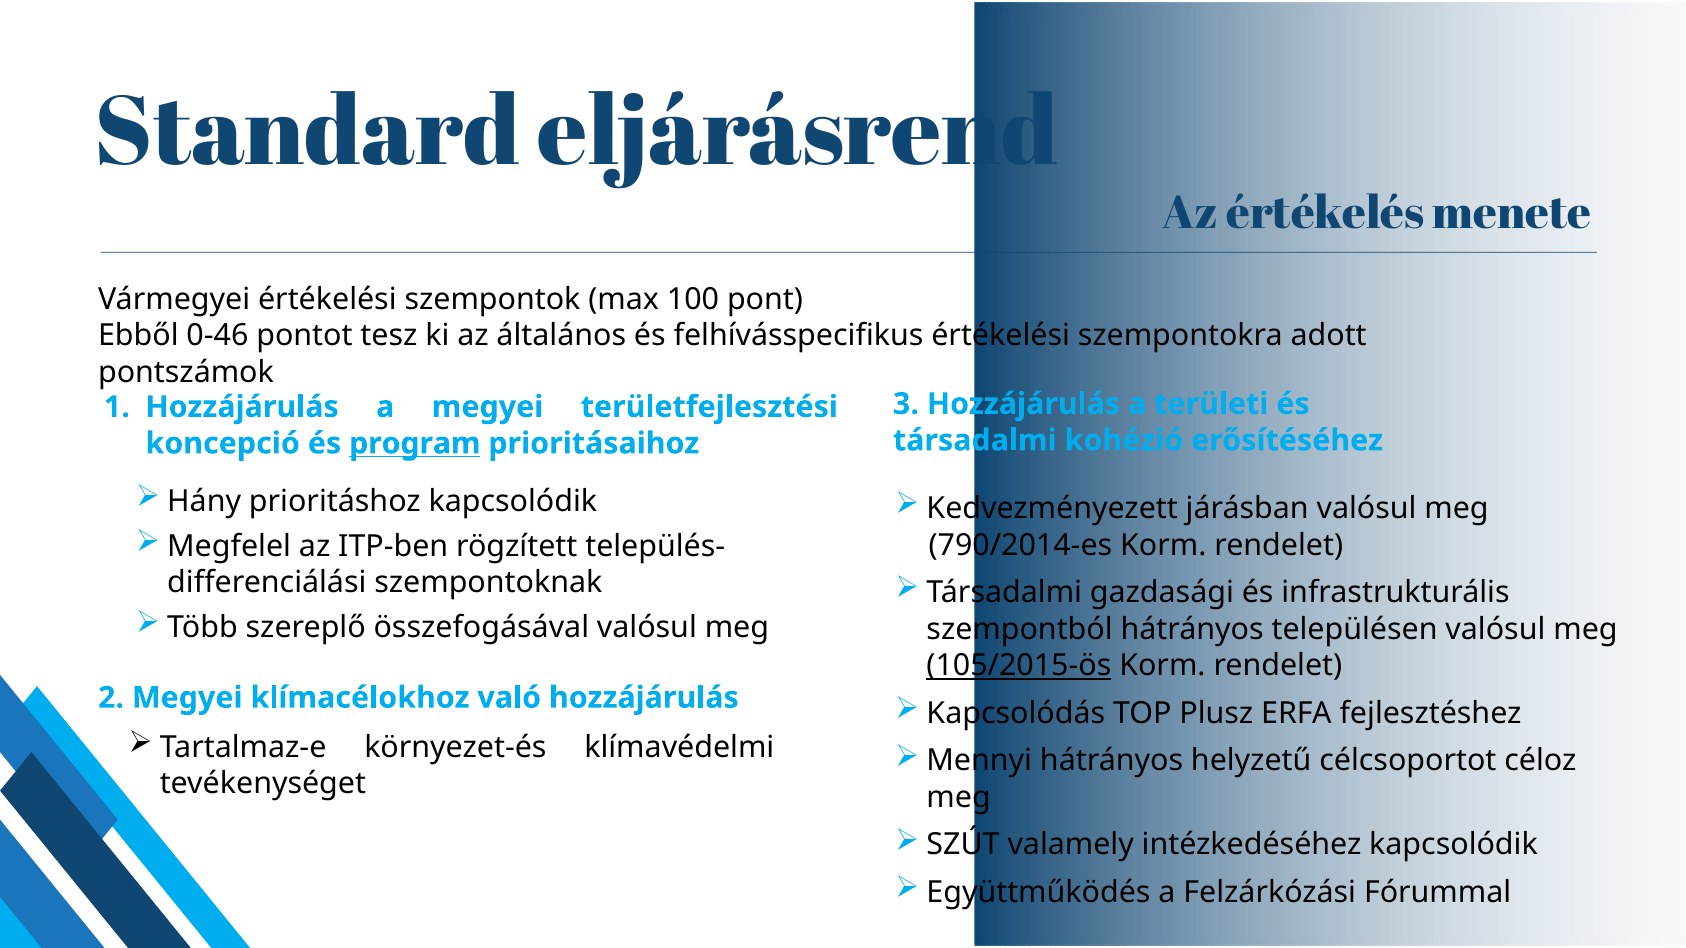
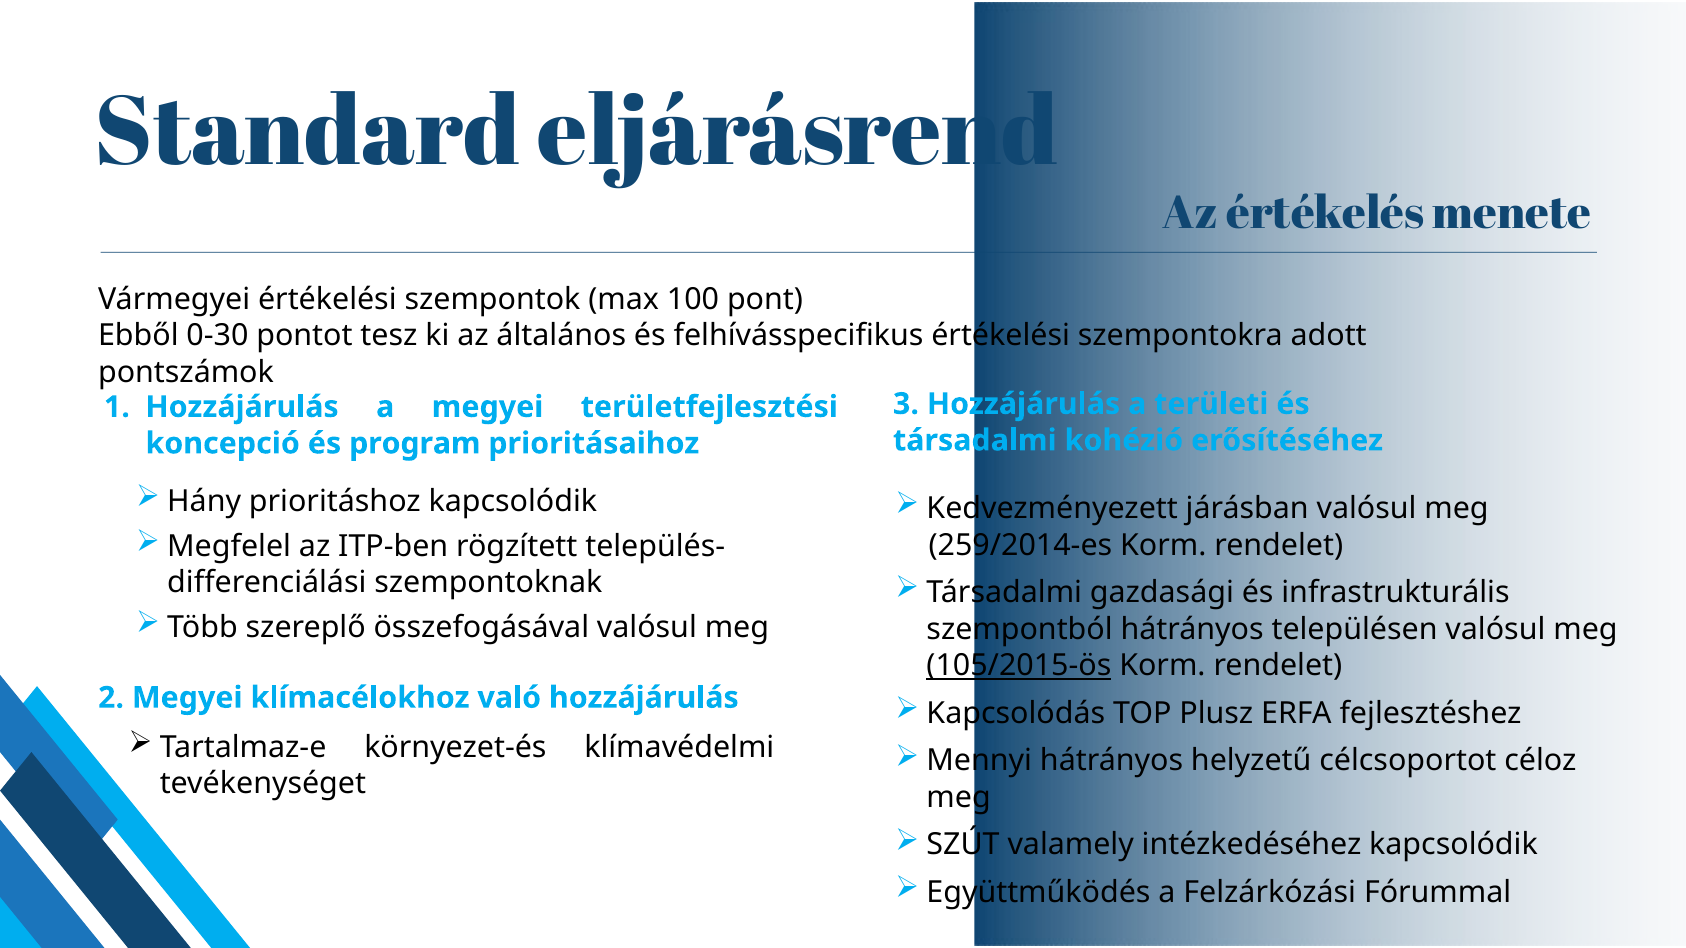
0-46: 0-46 -> 0-30
program underline: present -> none
790/2014-es: 790/2014-es -> 259/2014-es
